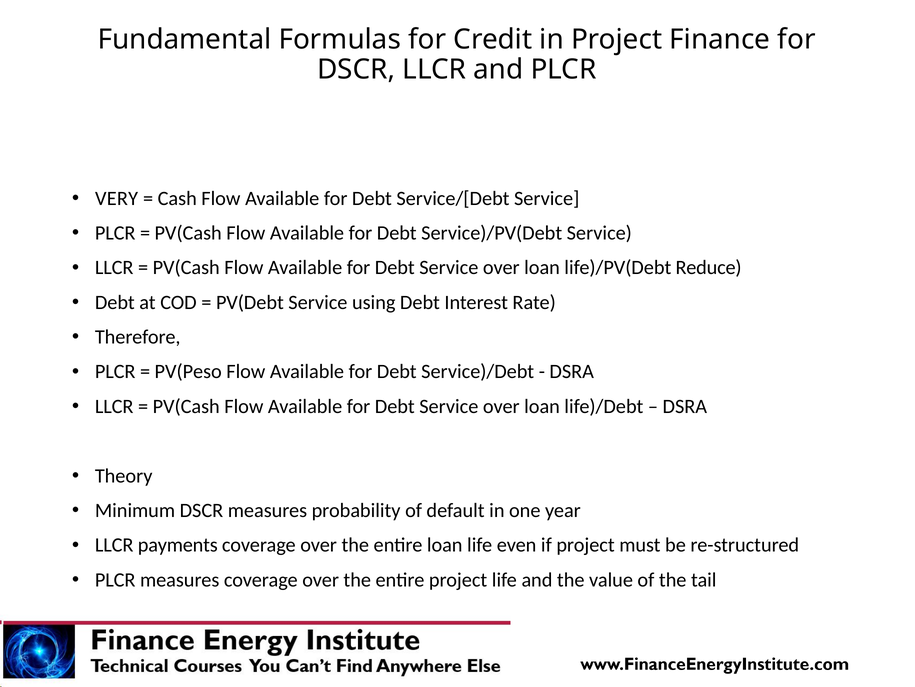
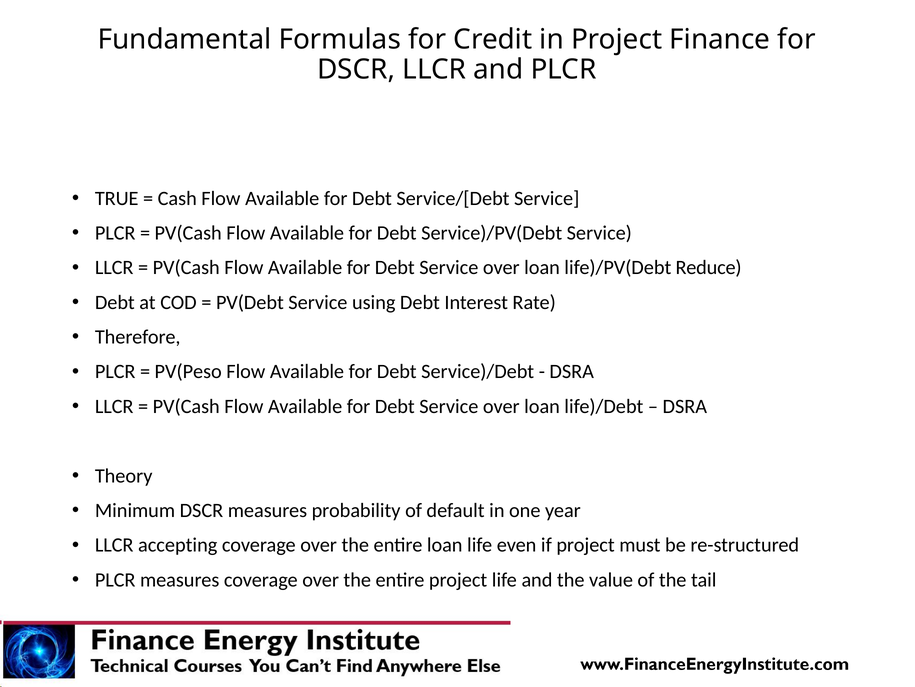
VERY: VERY -> TRUE
payments: payments -> accepting
